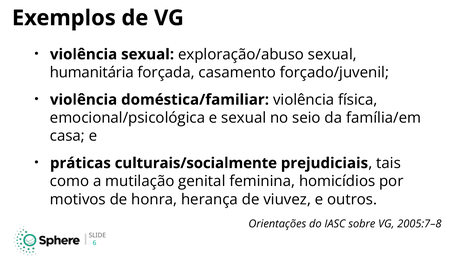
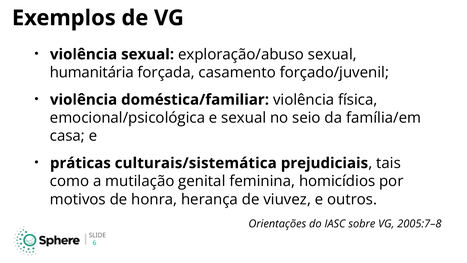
culturais/socialmente: culturais/socialmente -> culturais/sistemática
